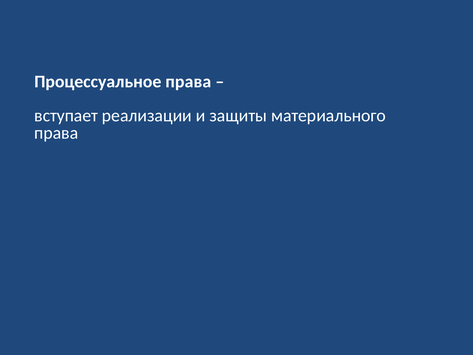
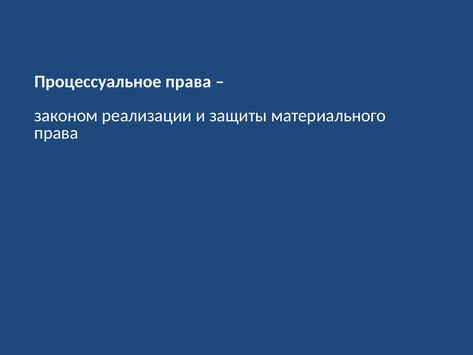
вступает: вступает -> законом
